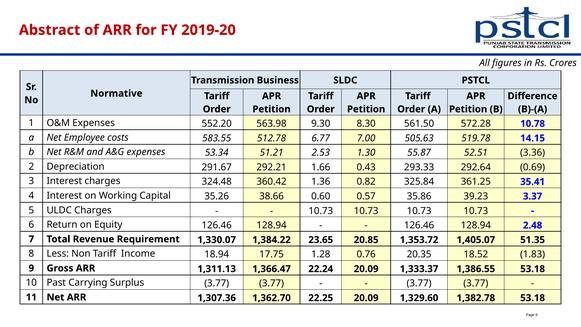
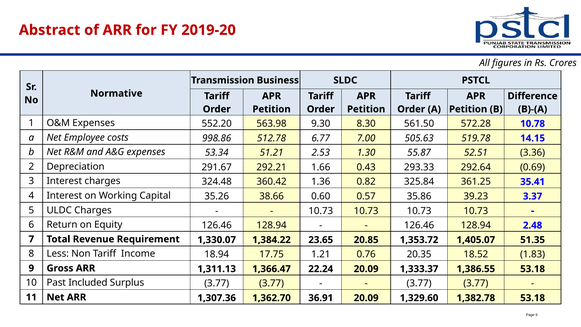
583.55: 583.55 -> 998.86
1.28: 1.28 -> 1.21
Carrying: Carrying -> Included
22.25: 22.25 -> 36.91
